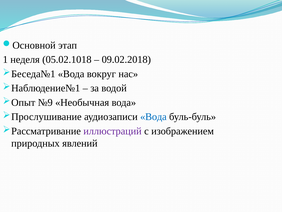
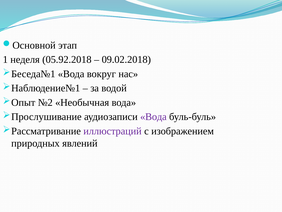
05.02.1018: 05.02.1018 -> 05.92.2018
№9: №9 -> №2
Вода at (153, 117) colour: blue -> purple
